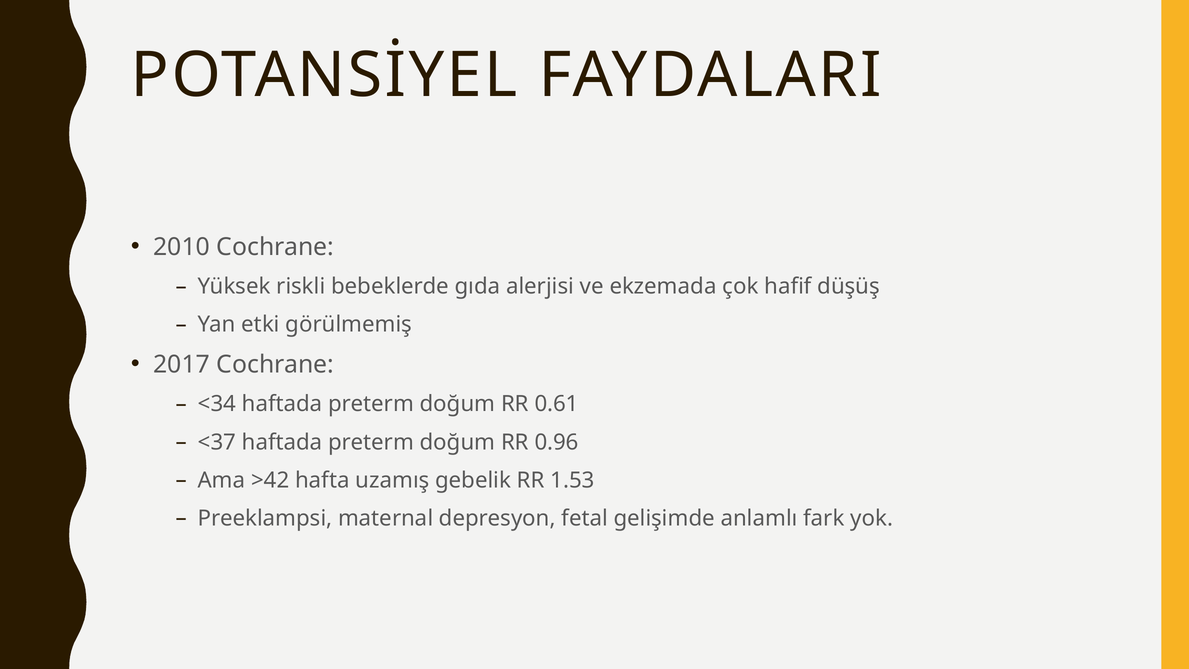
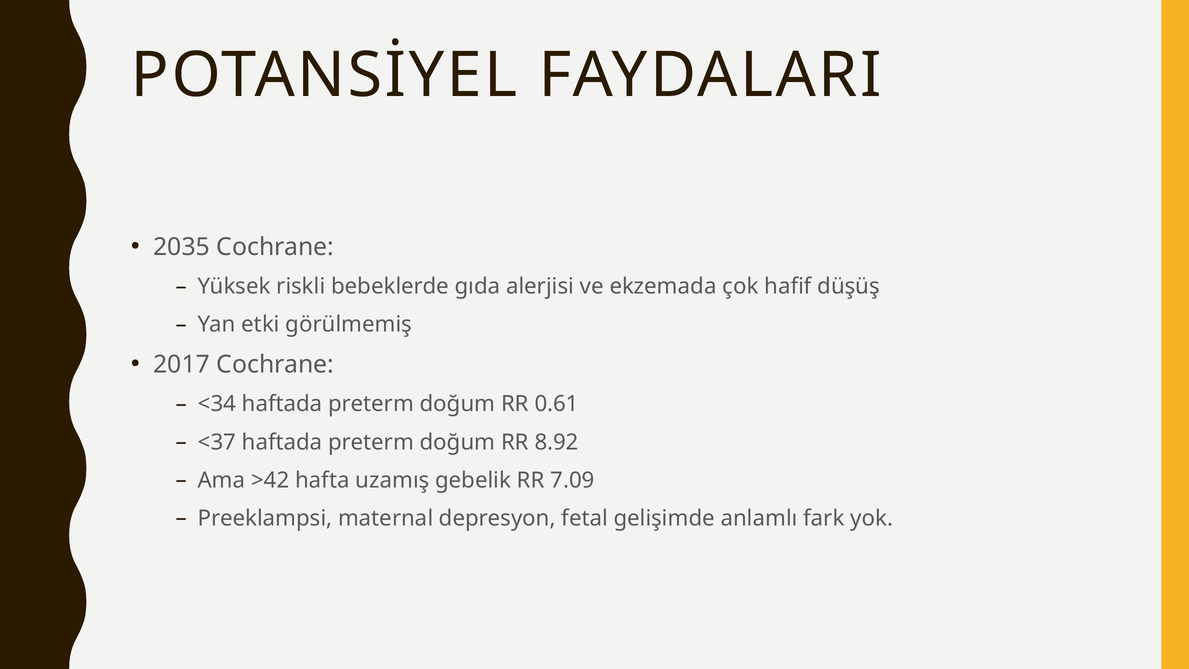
2010: 2010 -> 2035
0.96: 0.96 -> 8.92
1.53: 1.53 -> 7.09
